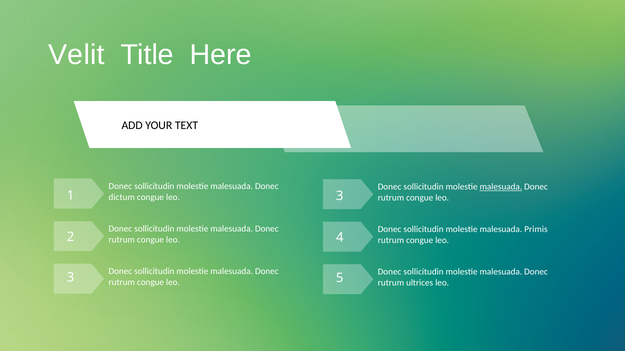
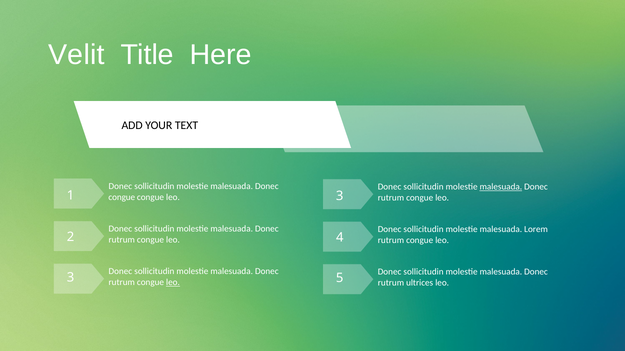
dictum at (122, 197): dictum -> congue
Primis: Primis -> Lorem
leo at (173, 283) underline: none -> present
